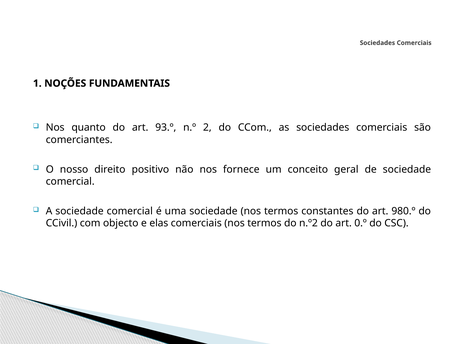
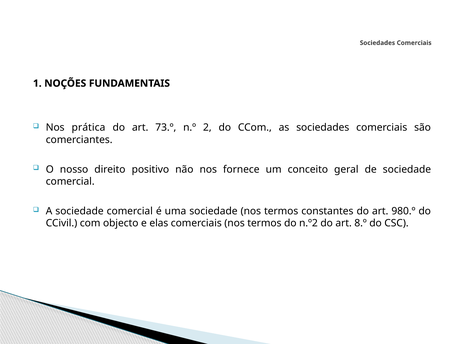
quanto: quanto -> prática
93.º: 93.º -> 73.º
0.º: 0.º -> 8.º
